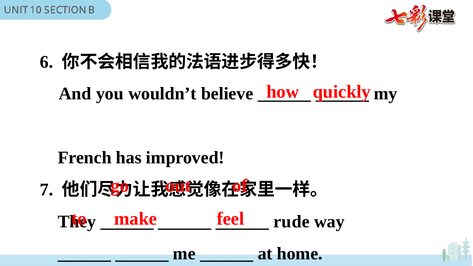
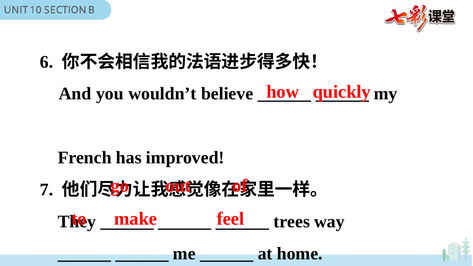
rude: rude -> trees
